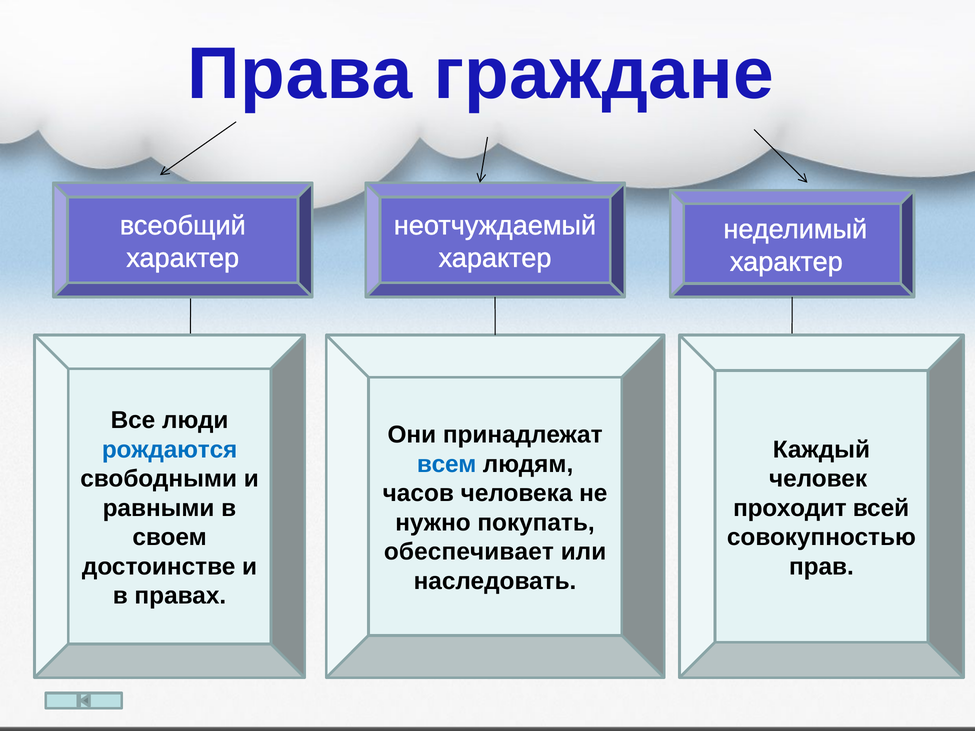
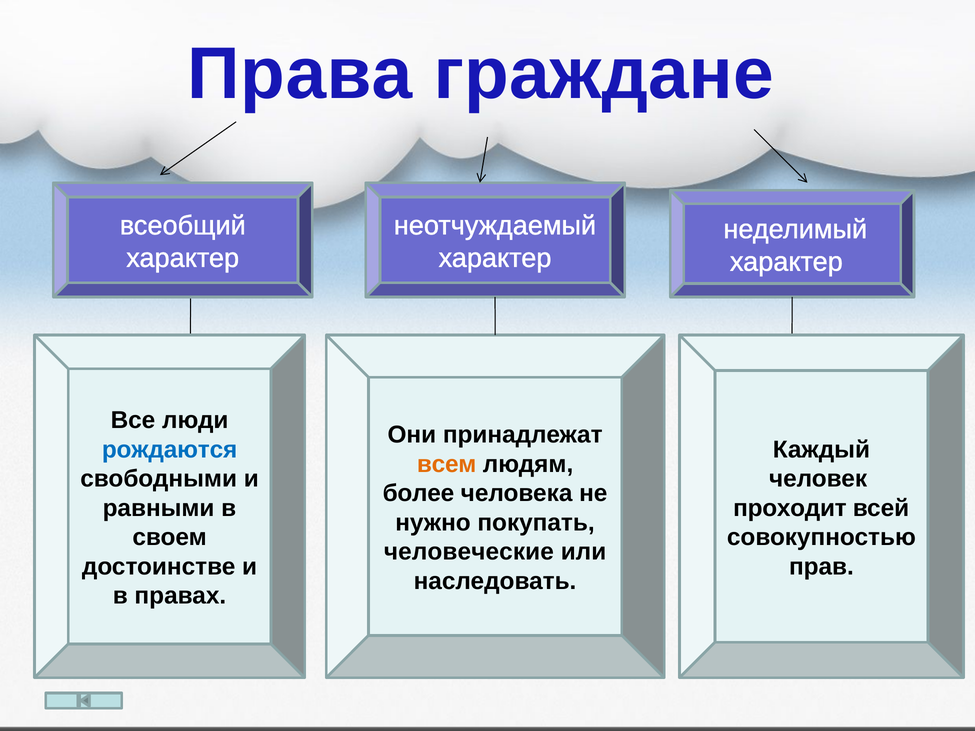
всем colour: blue -> orange
часов: часов -> более
обеспечивает: обеспечивает -> человеческие
